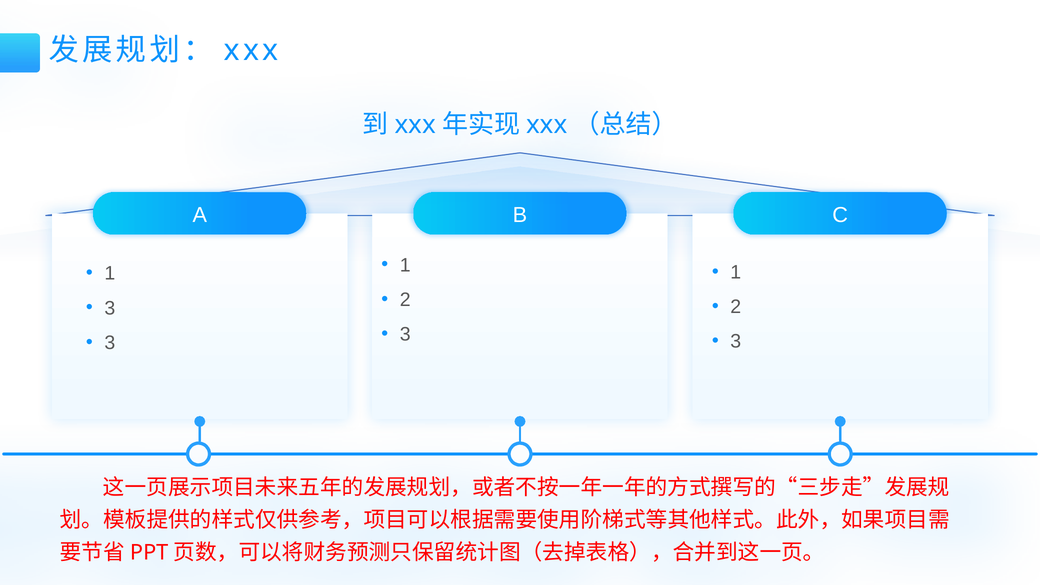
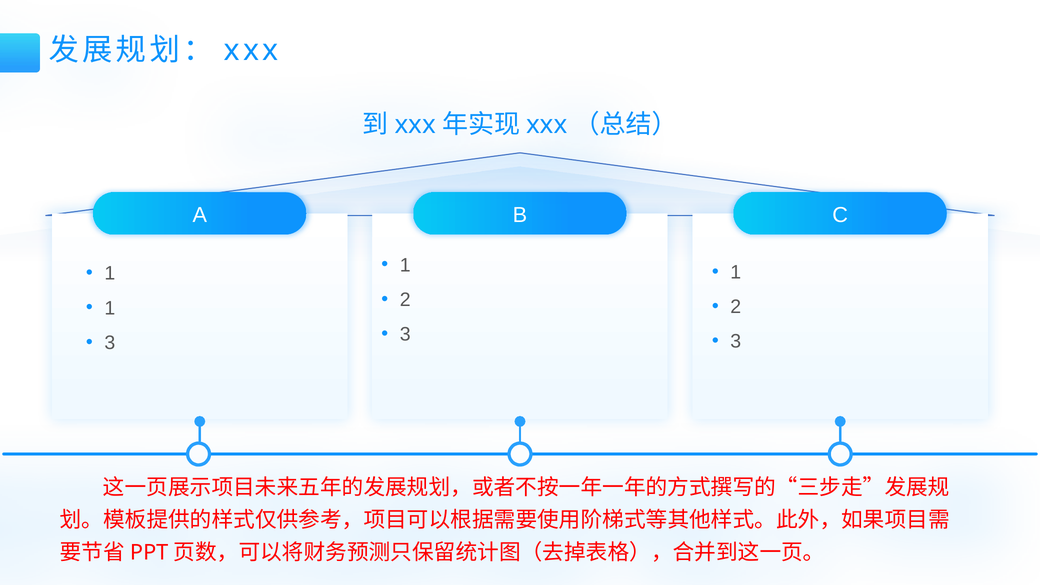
3 at (110, 308): 3 -> 1
